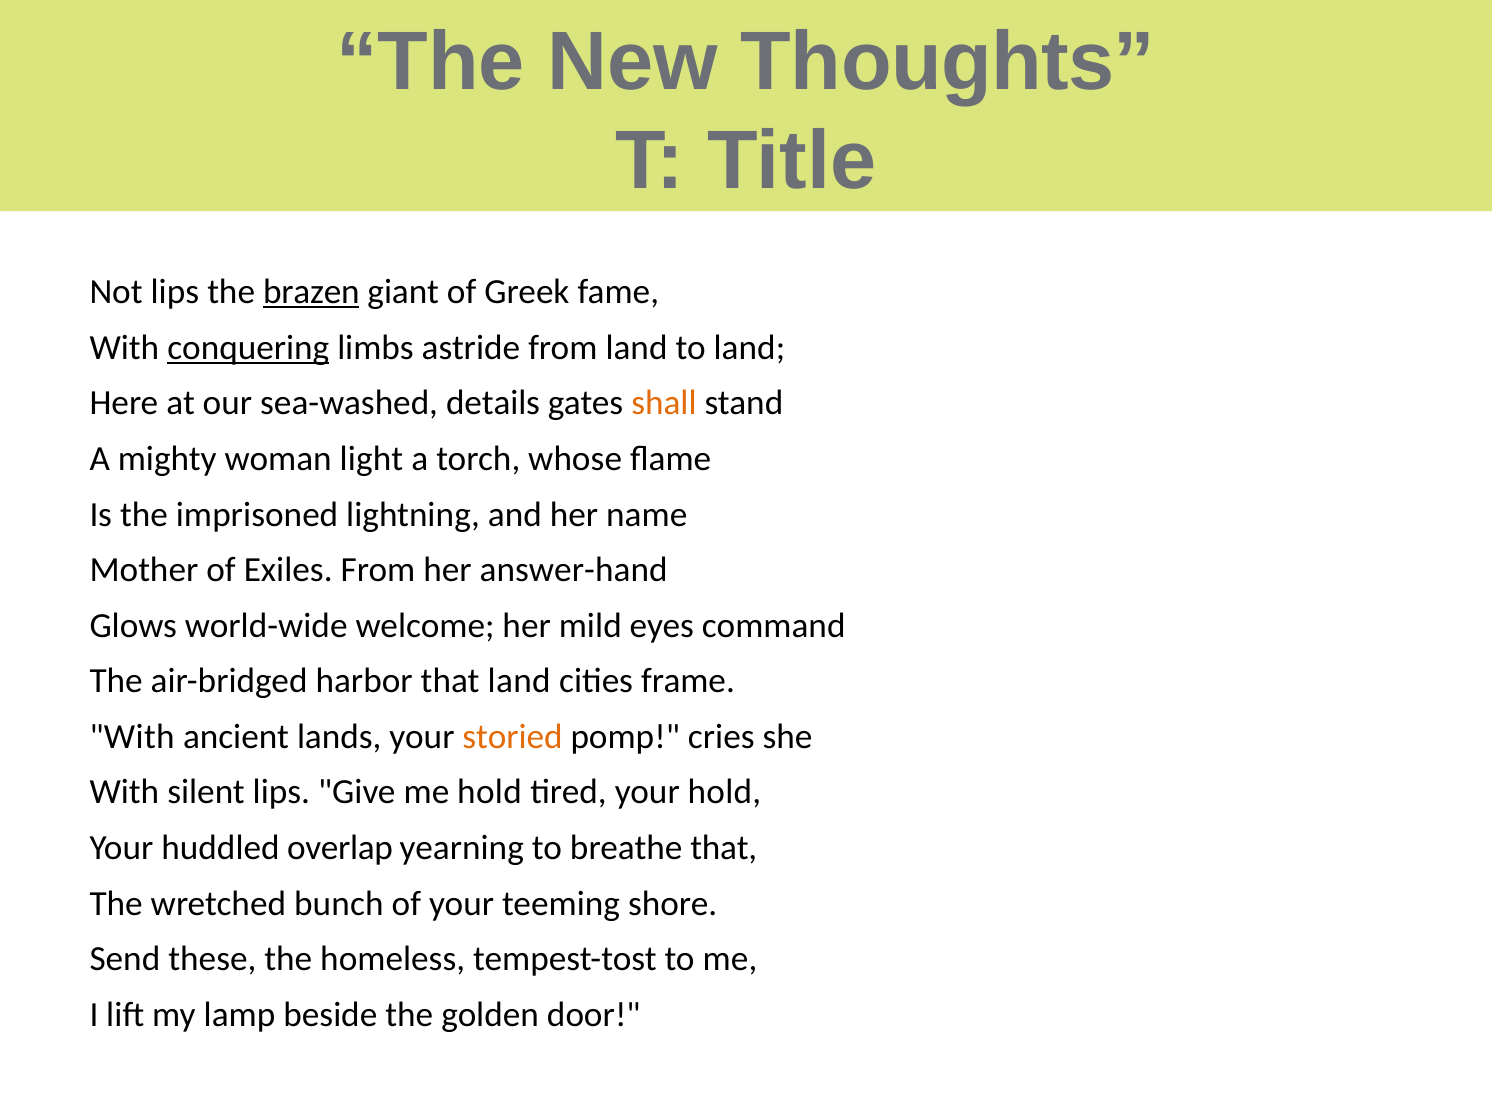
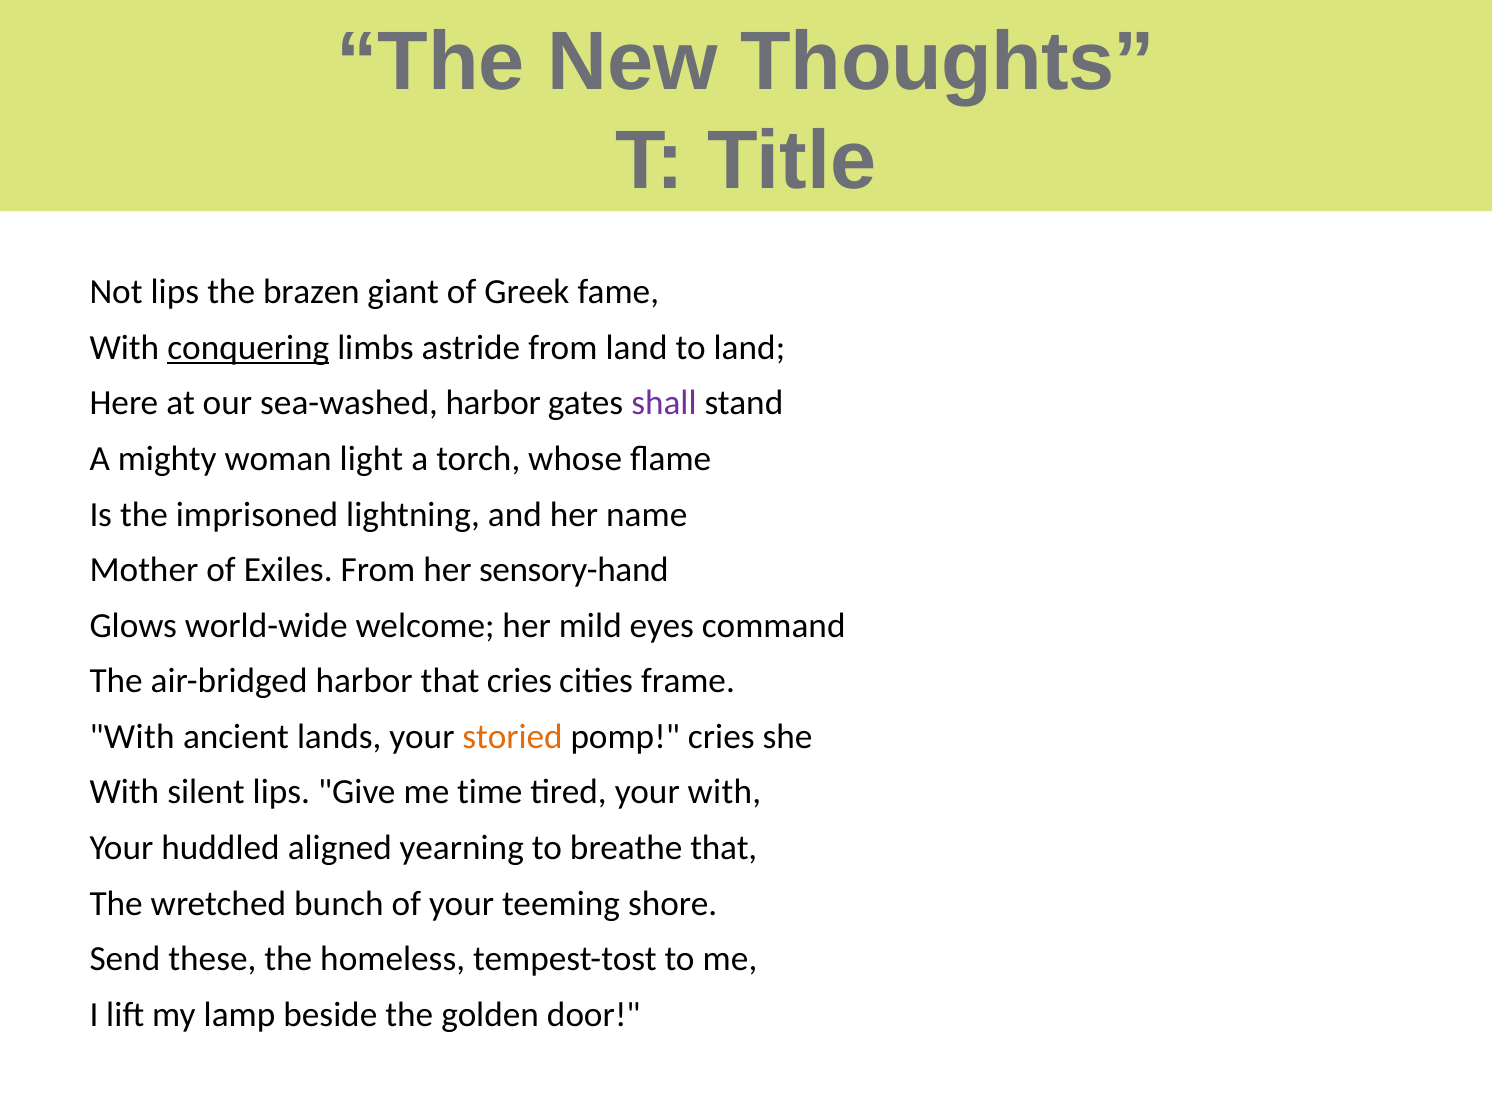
brazen underline: present -> none
sea-washed details: details -> harbor
shall colour: orange -> purple
answer-hand: answer-hand -> sensory-hand
that land: land -> cries
me hold: hold -> time
your hold: hold -> with
overlap: overlap -> aligned
